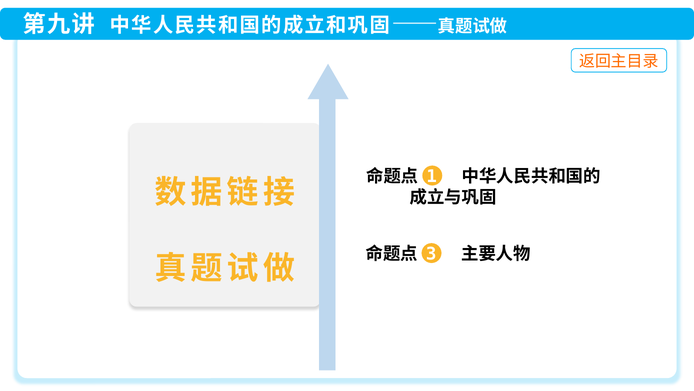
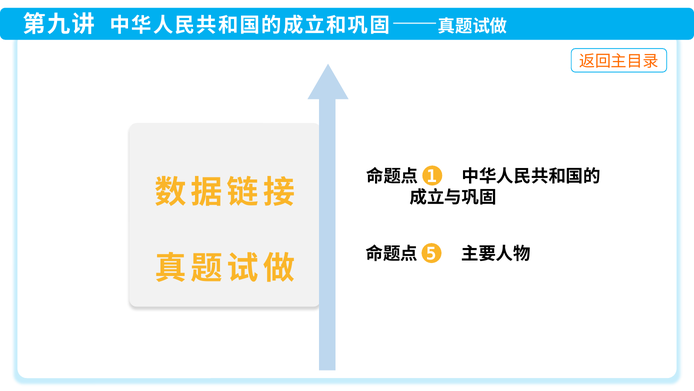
3: 3 -> 5
